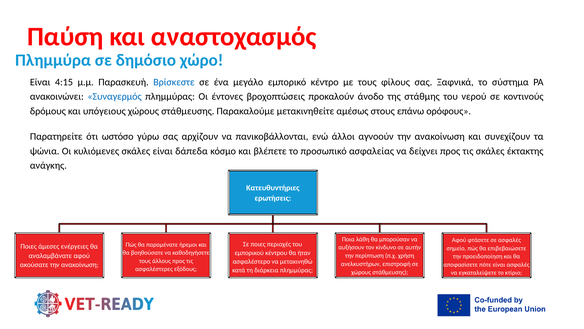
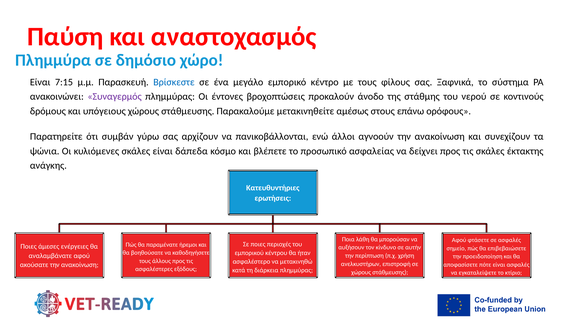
4:15: 4:15 -> 7:15
Συναγερμός colour: blue -> purple
ωστόσο: ωστόσο -> συμβάν
